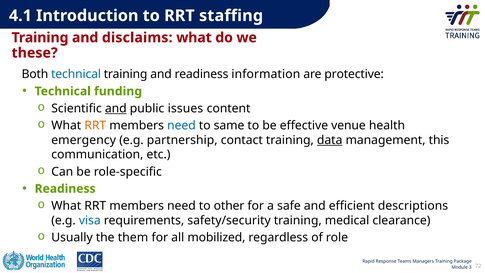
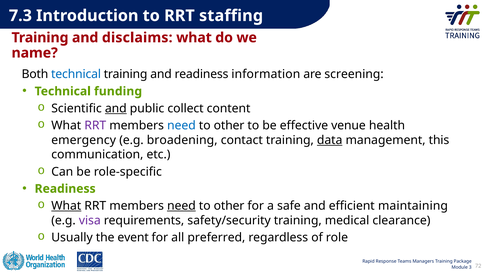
4.1: 4.1 -> 7.3
these: these -> name
protective: protective -> screening
issues: issues -> collect
RRT at (95, 125) colour: orange -> purple
same at (229, 125): same -> other
partnership: partnership -> broadening
What at (66, 206) underline: none -> present
need at (181, 206) underline: none -> present
descriptions: descriptions -> maintaining
visa colour: blue -> purple
them: them -> event
mobilized: mobilized -> preferred
